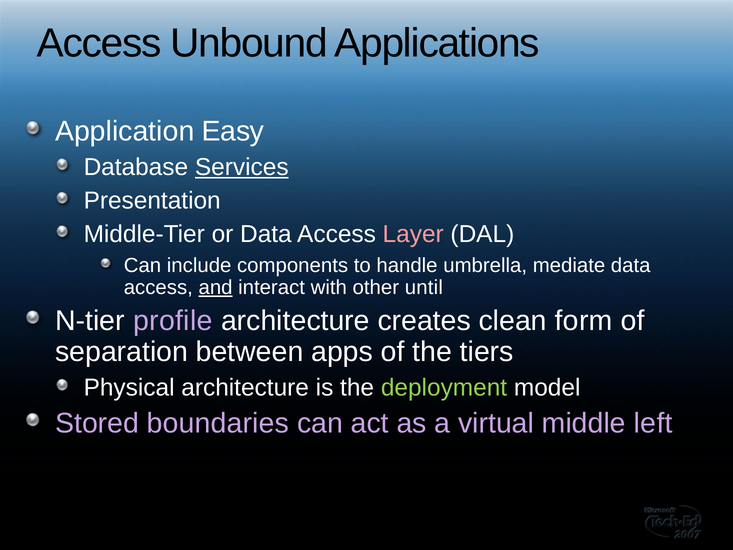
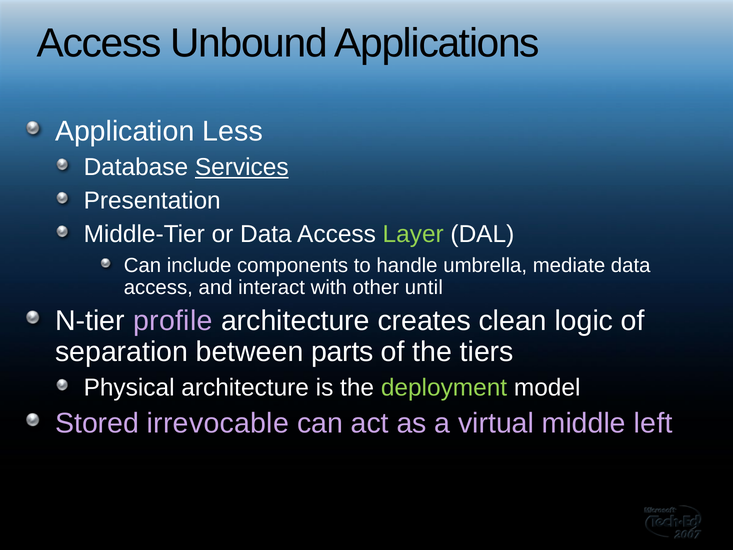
Easy: Easy -> Less
Layer colour: pink -> light green
and underline: present -> none
form: form -> logic
apps: apps -> parts
boundaries: boundaries -> irrevocable
